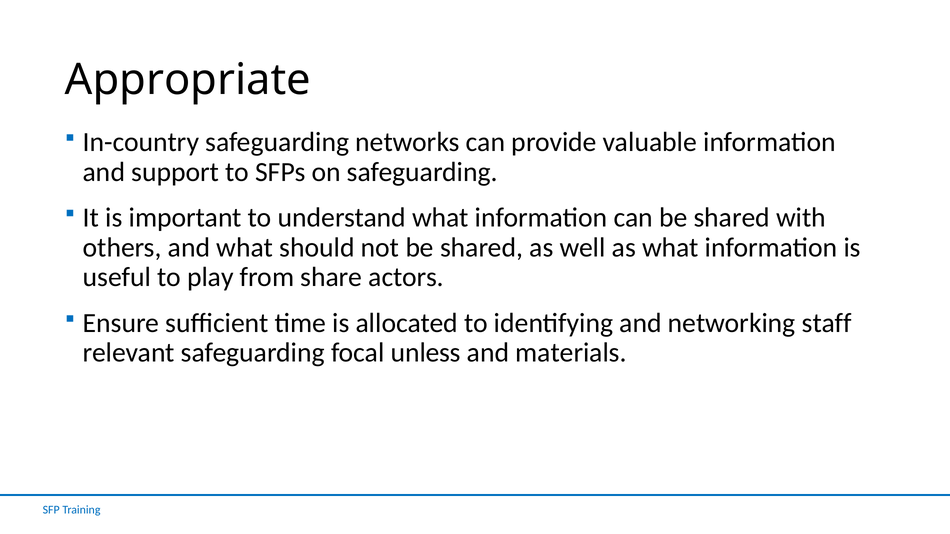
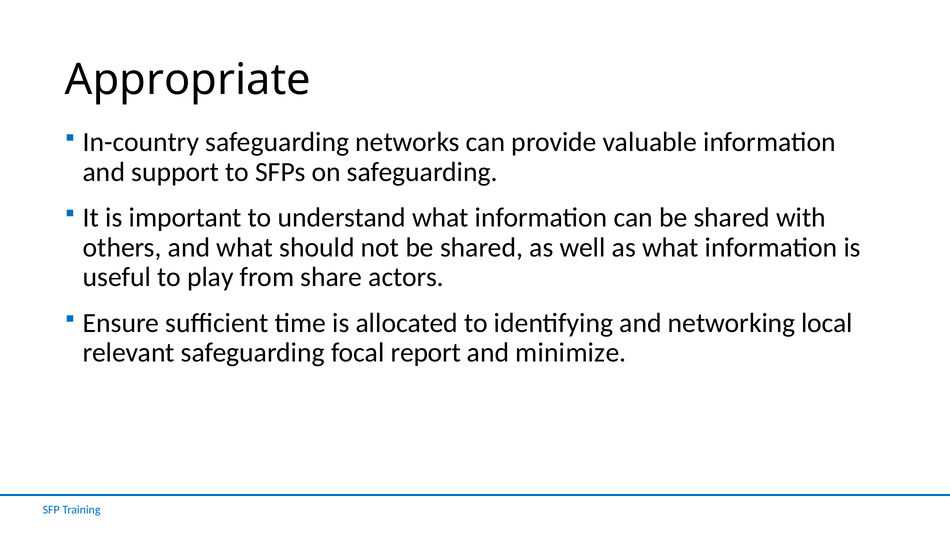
staff: staff -> local
unless: unless -> report
materials: materials -> minimize
